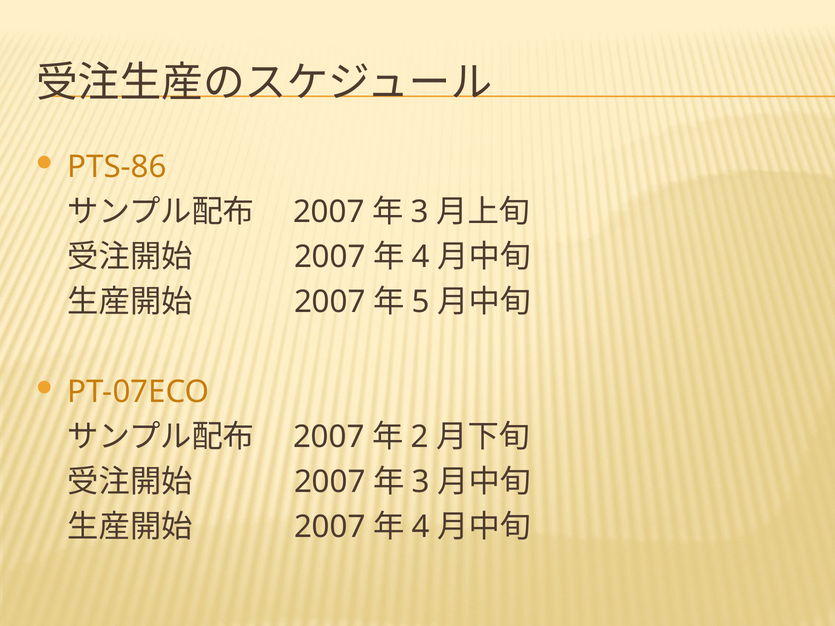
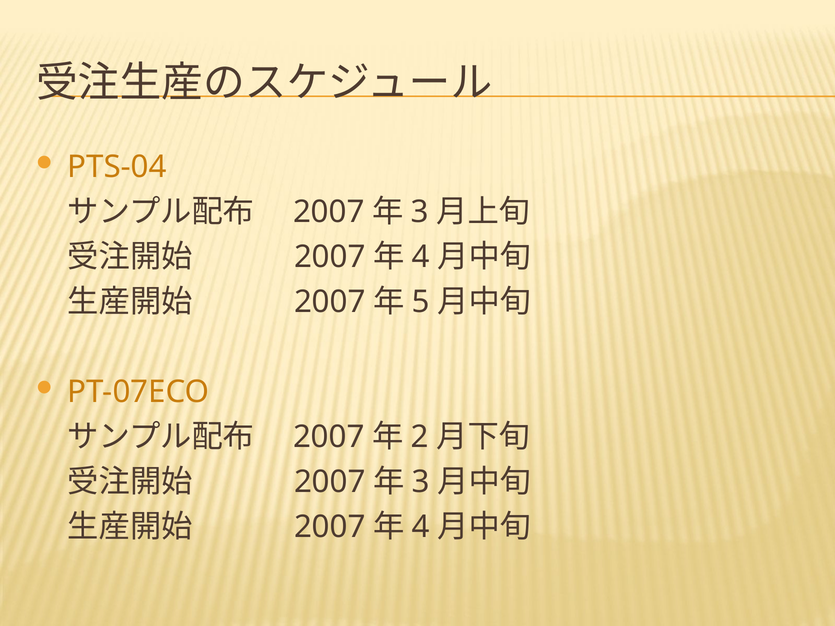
PTS-86: PTS-86 -> PTS-04
